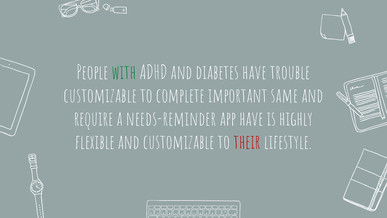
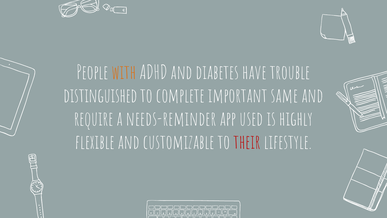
with colour: green -> orange
customizable at (100, 96): customizable -> distinguished
app have: have -> used
